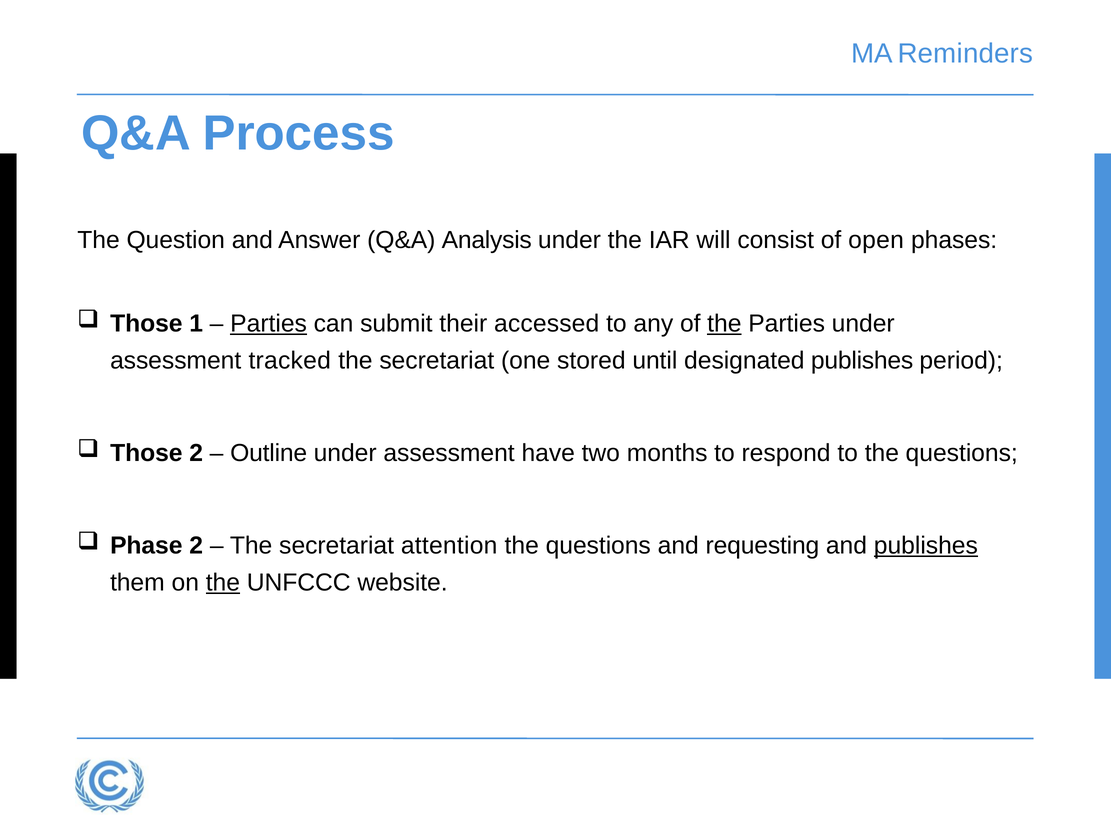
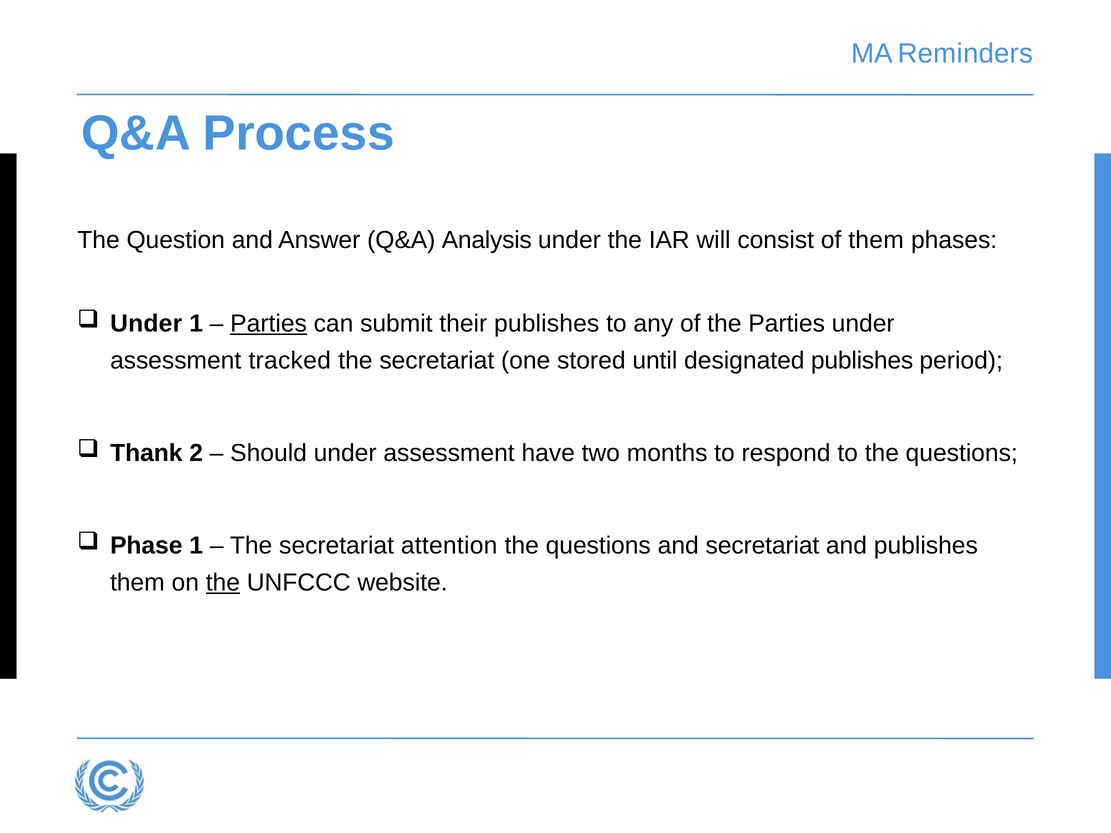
of open: open -> them
Those at (146, 324): Those -> Under
their accessed: accessed -> publishes
the at (724, 324) underline: present -> none
Those at (146, 453): Those -> Thank
Outline: Outline -> Should
Phase 2: 2 -> 1
and requesting: requesting -> secretariat
publishes at (926, 546) underline: present -> none
